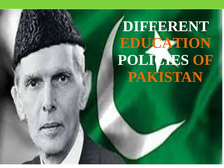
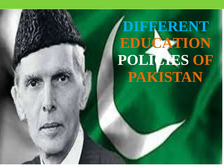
DIFFERENT colour: white -> light blue
